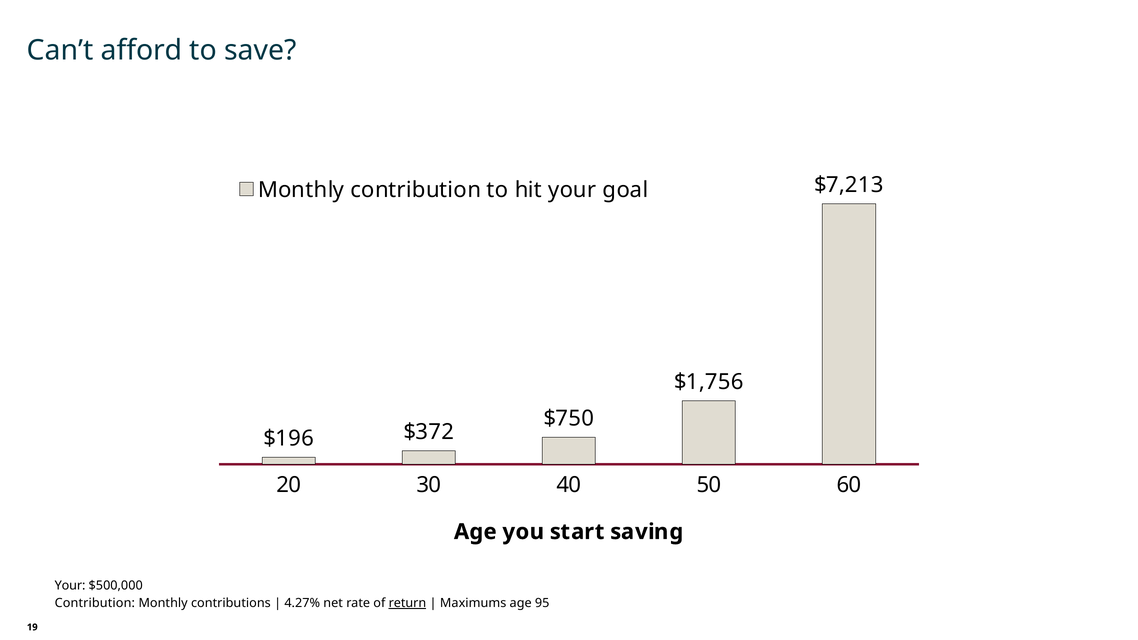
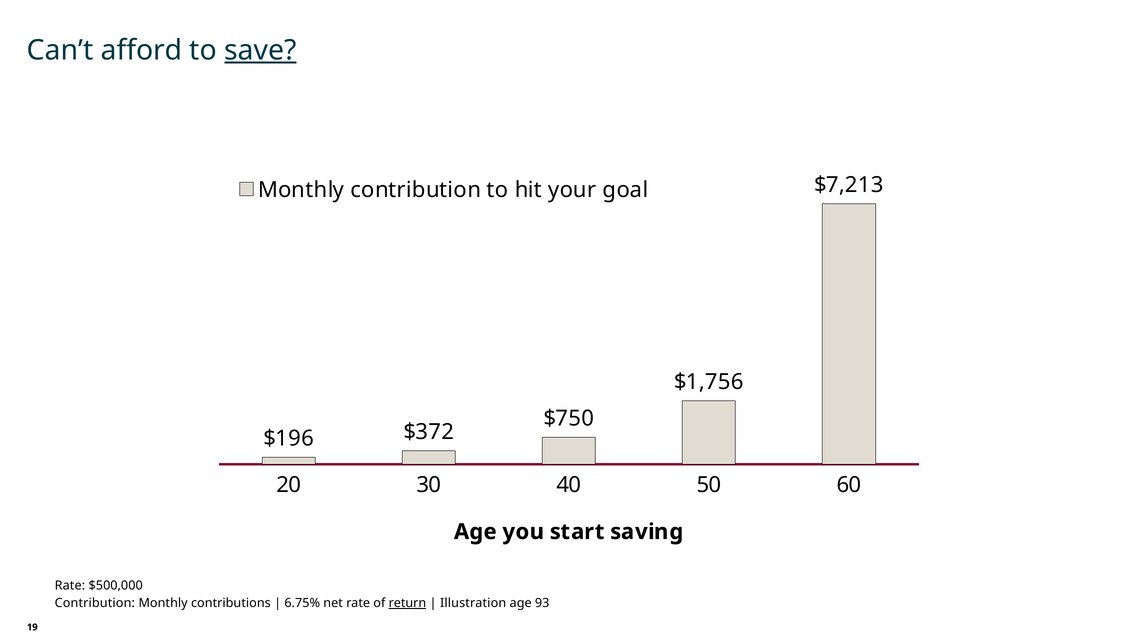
save underline: none -> present
Your at (70, 586): Your -> Rate
4.27%: 4.27% -> 6.75%
Maximums: Maximums -> Illustration
95: 95 -> 93
